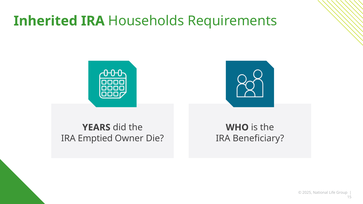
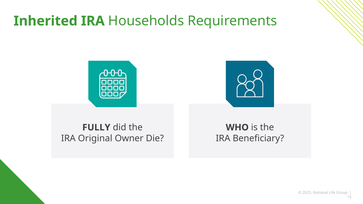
YEARS: YEARS -> FULLY
Emptied: Emptied -> Original
